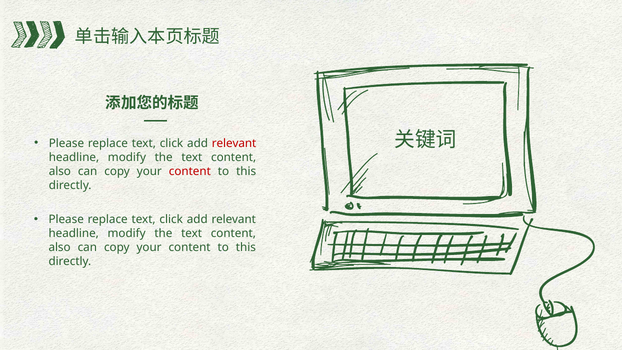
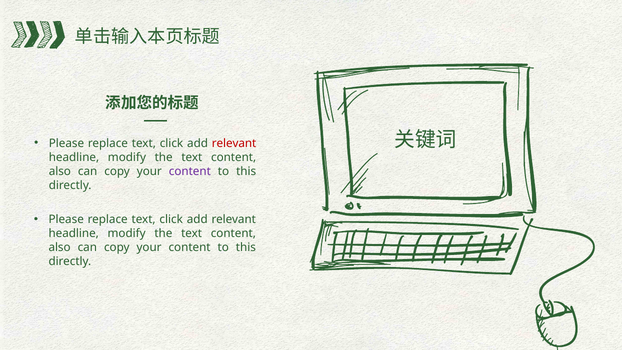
content at (190, 171) colour: red -> purple
